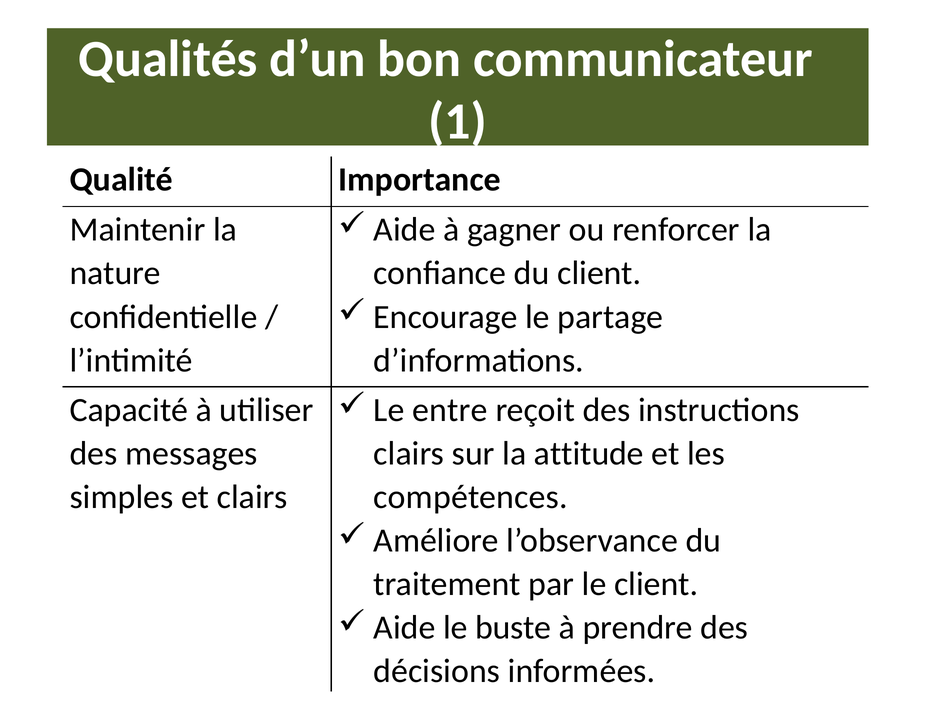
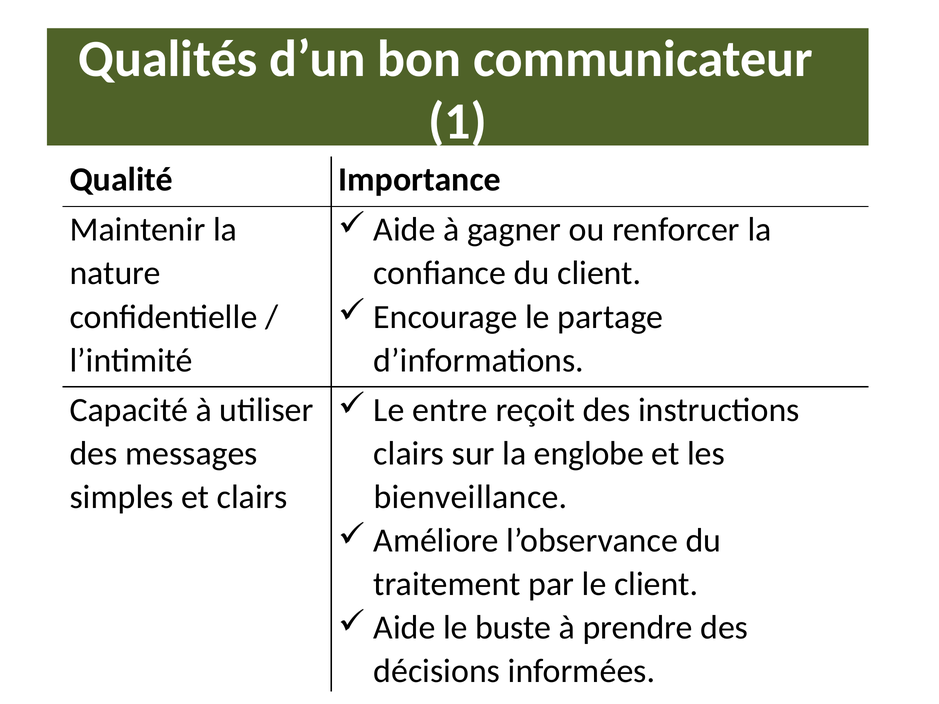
attitude: attitude -> englobe
compétences: compétences -> bienveillance
